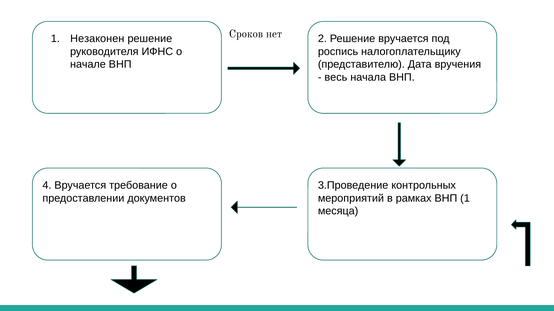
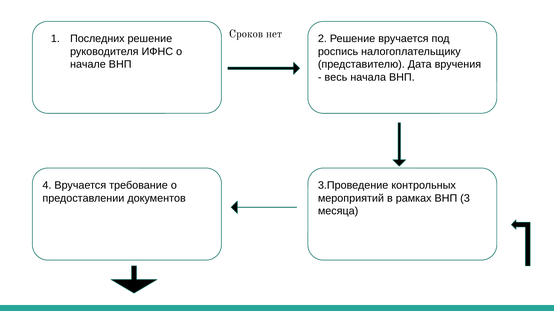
Незаконен: Незаконен -> Последних
ВНП 1: 1 -> 3
